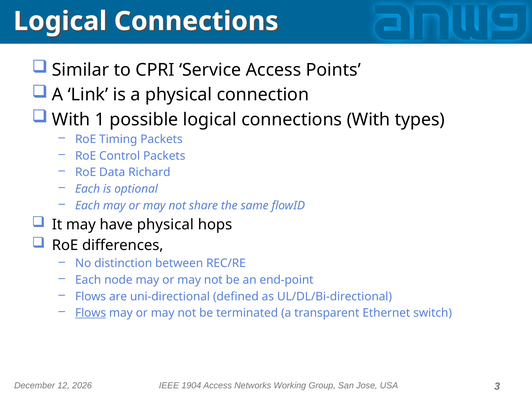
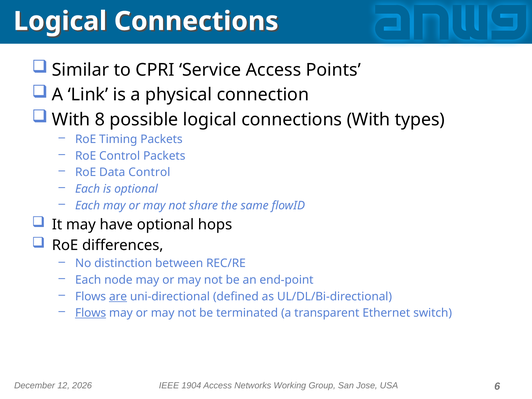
1: 1 -> 8
Data Richard: Richard -> Control
have physical: physical -> optional
are underline: none -> present
3: 3 -> 6
